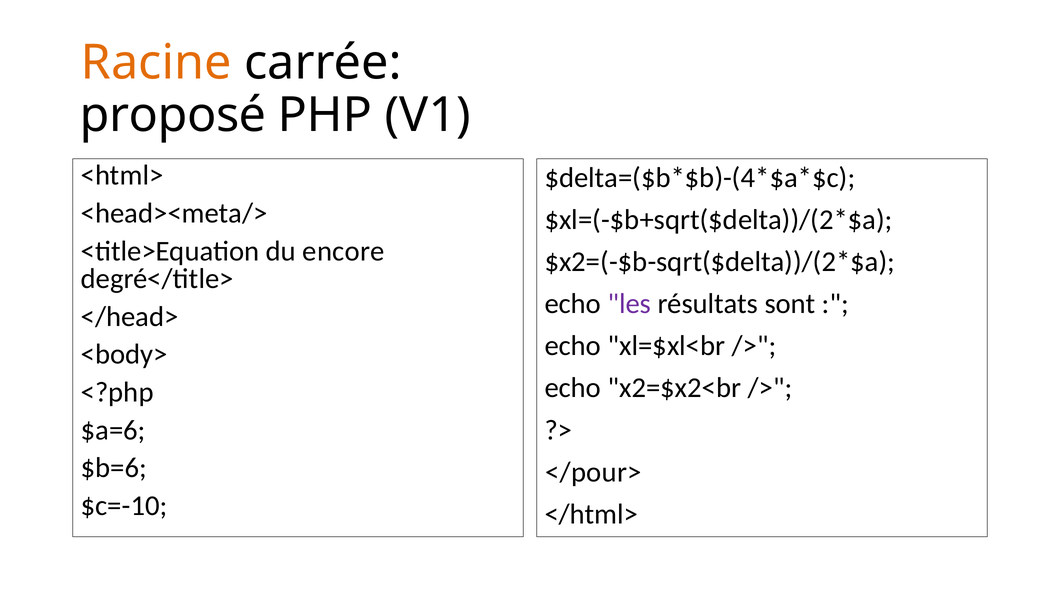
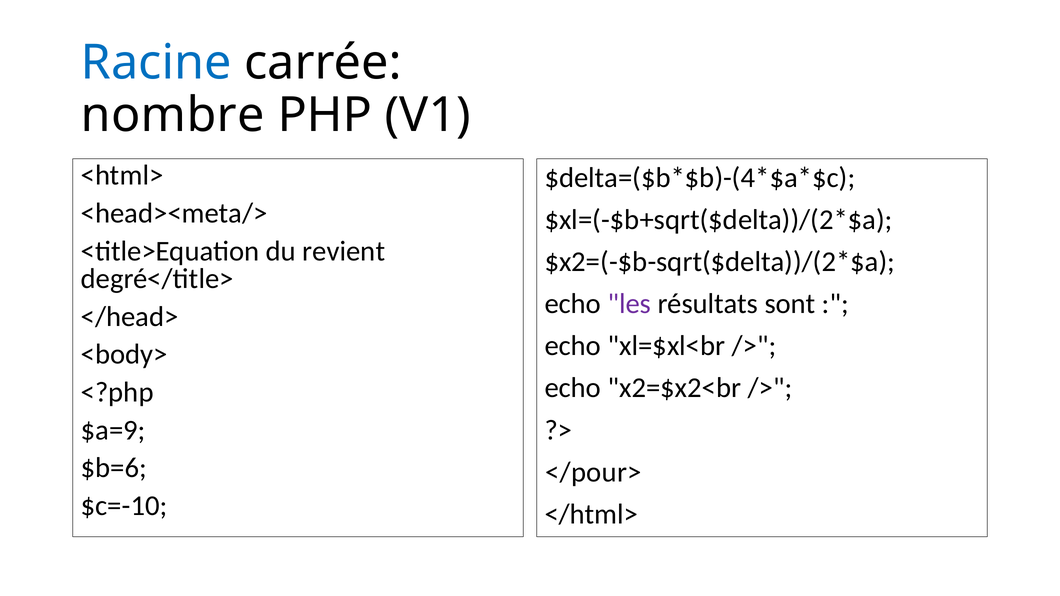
Racine colour: orange -> blue
proposé: proposé -> nombre
encore: encore -> revient
$a=6: $a=6 -> $a=9
